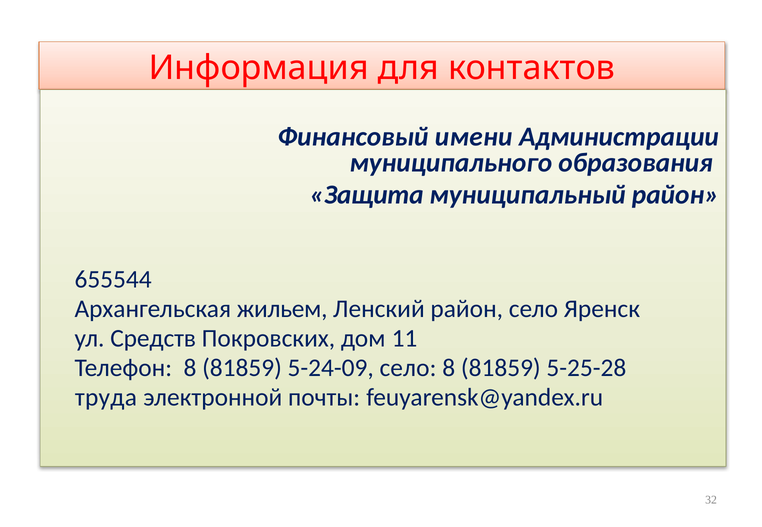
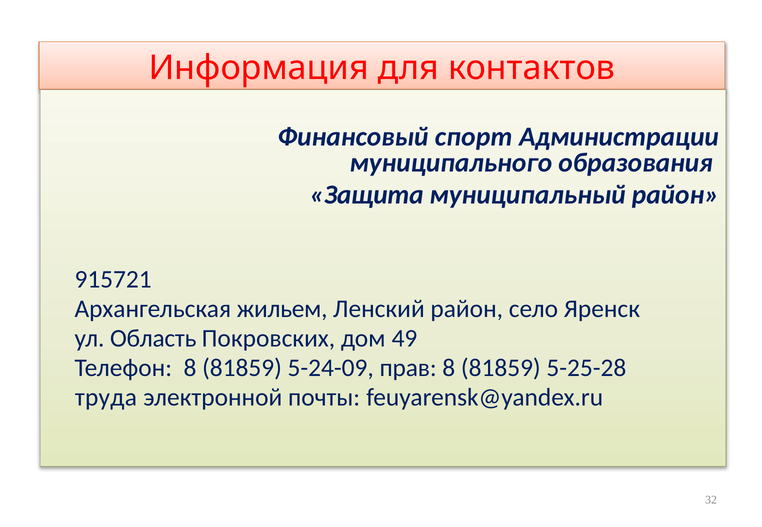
имени: имени -> спорт
655544: 655544 -> 915721
Средств: Средств -> Область
11: 11 -> 49
5-24-09 село: село -> прав
